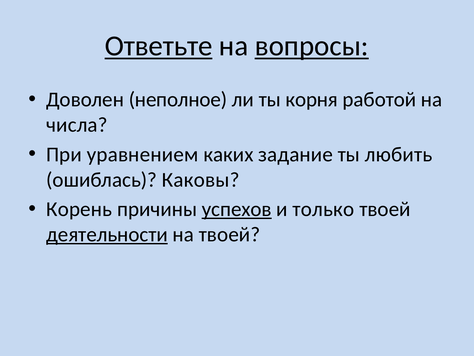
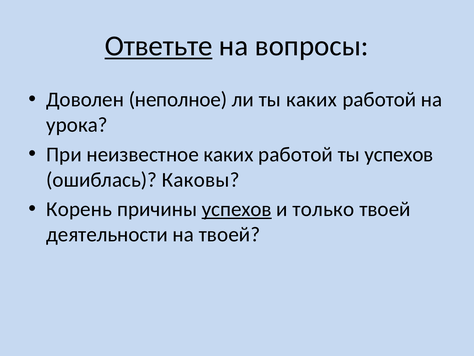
вопросы underline: present -> none
ты корня: корня -> каких
числа: числа -> урока
уравнением: уравнением -> неизвестное
задание at (296, 154): задание -> работой
ты любить: любить -> успехов
деятельности underline: present -> none
